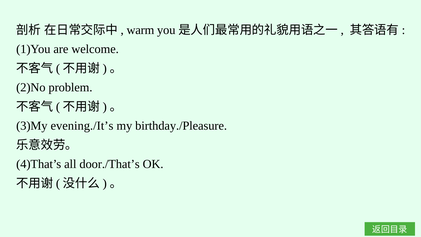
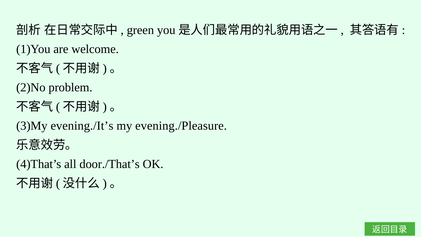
warm: warm -> green
birthday./Pleasure: birthday./Pleasure -> evening./Pleasure
